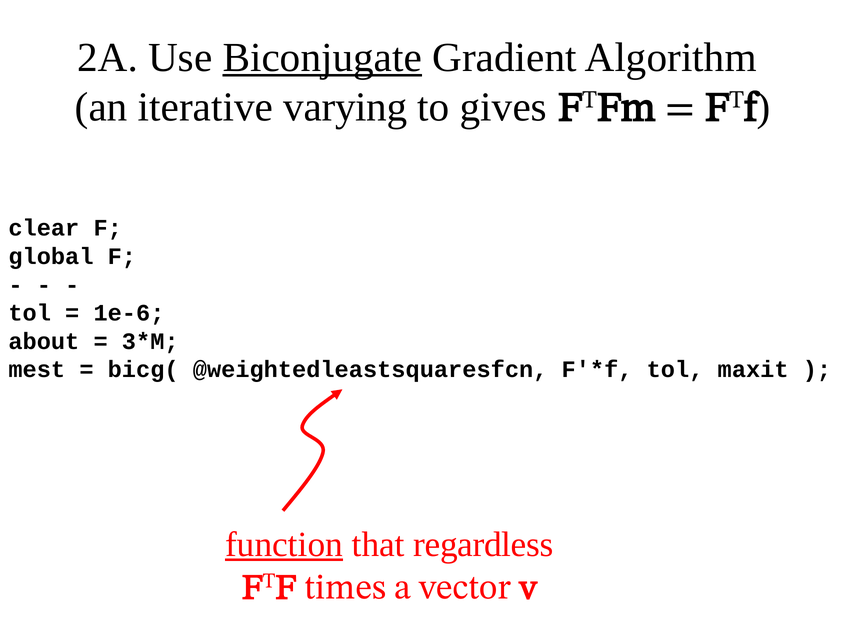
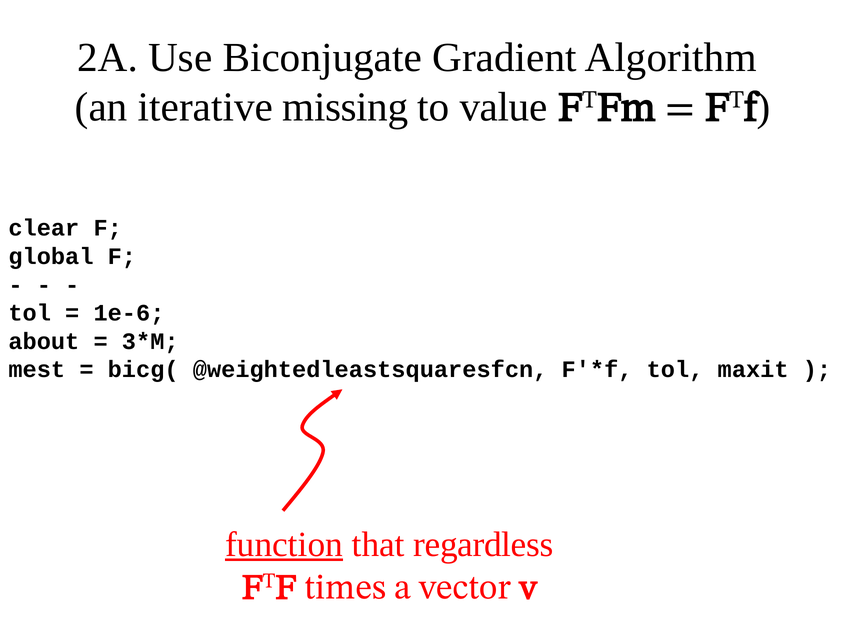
Biconjugate underline: present -> none
varying: varying -> missing
gives: gives -> value
